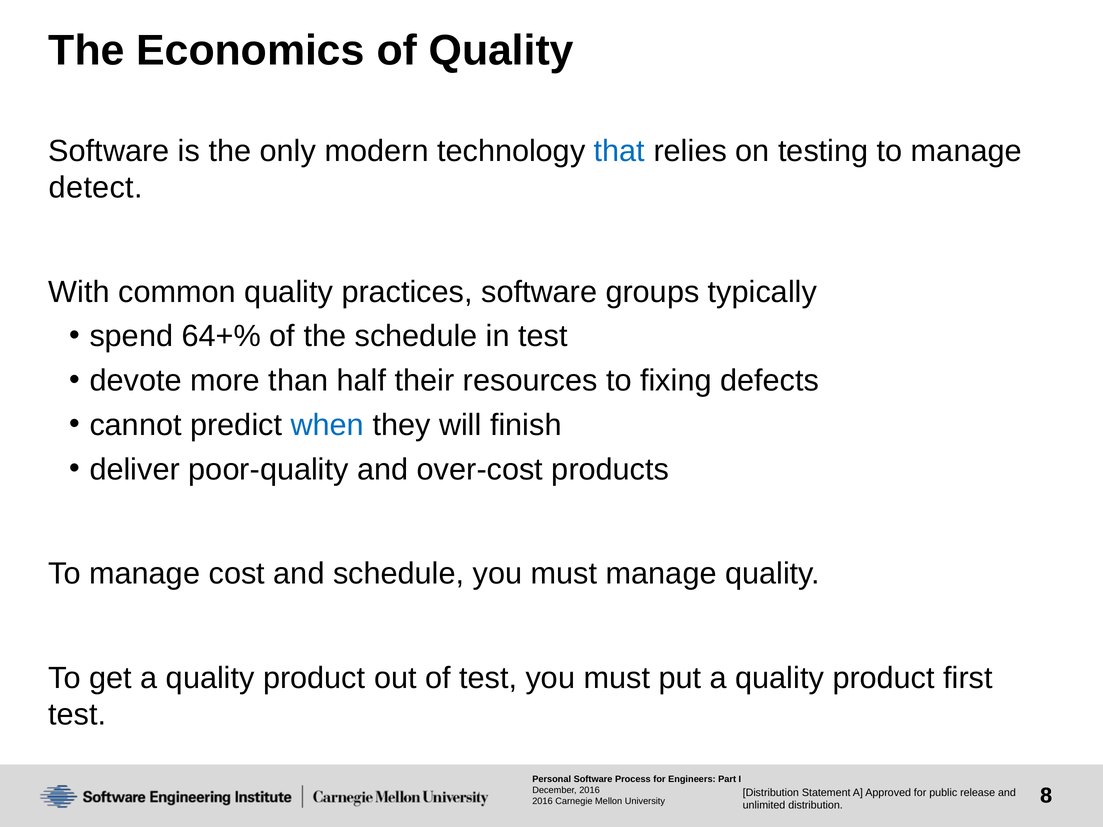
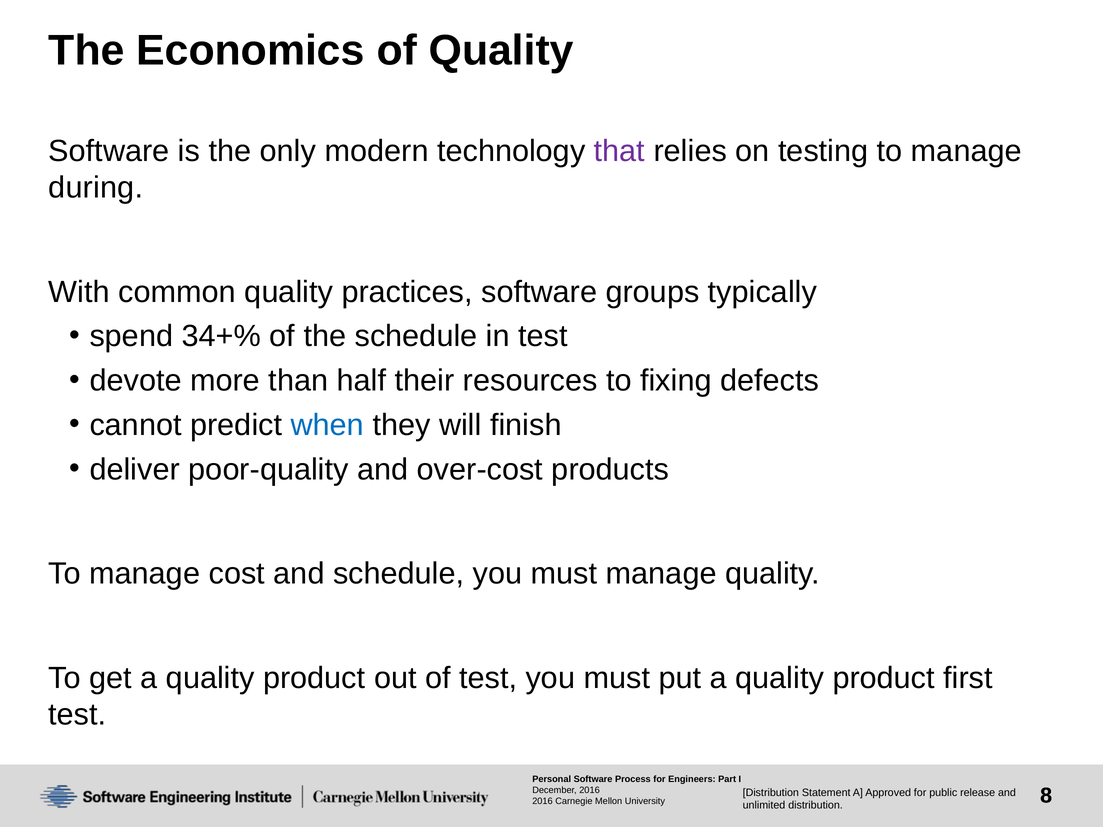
that colour: blue -> purple
detect: detect -> during
64+%: 64+% -> 34+%
